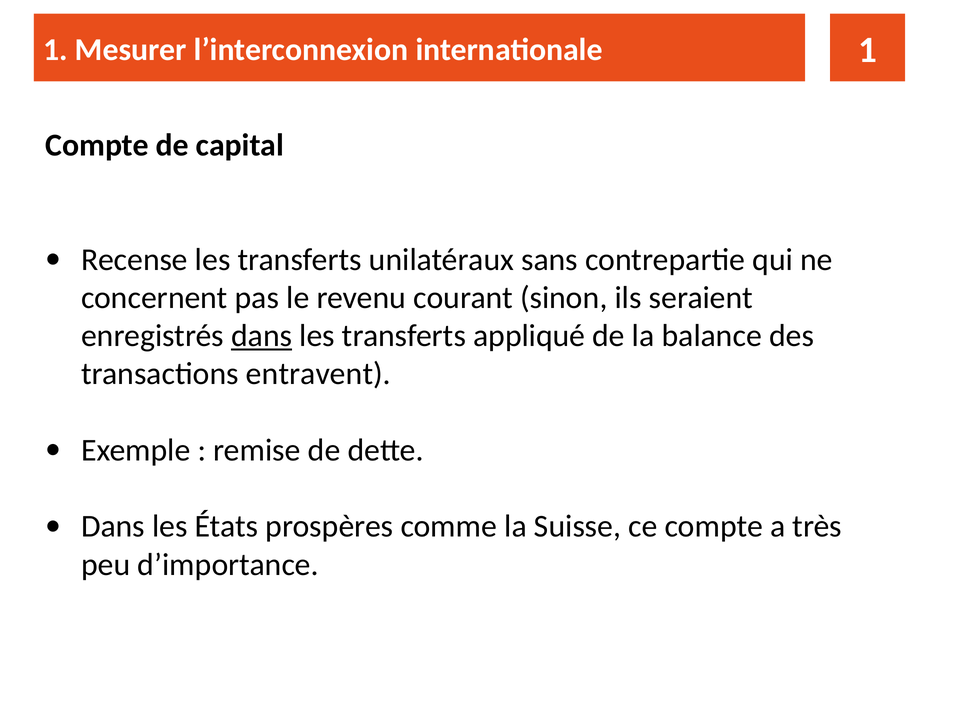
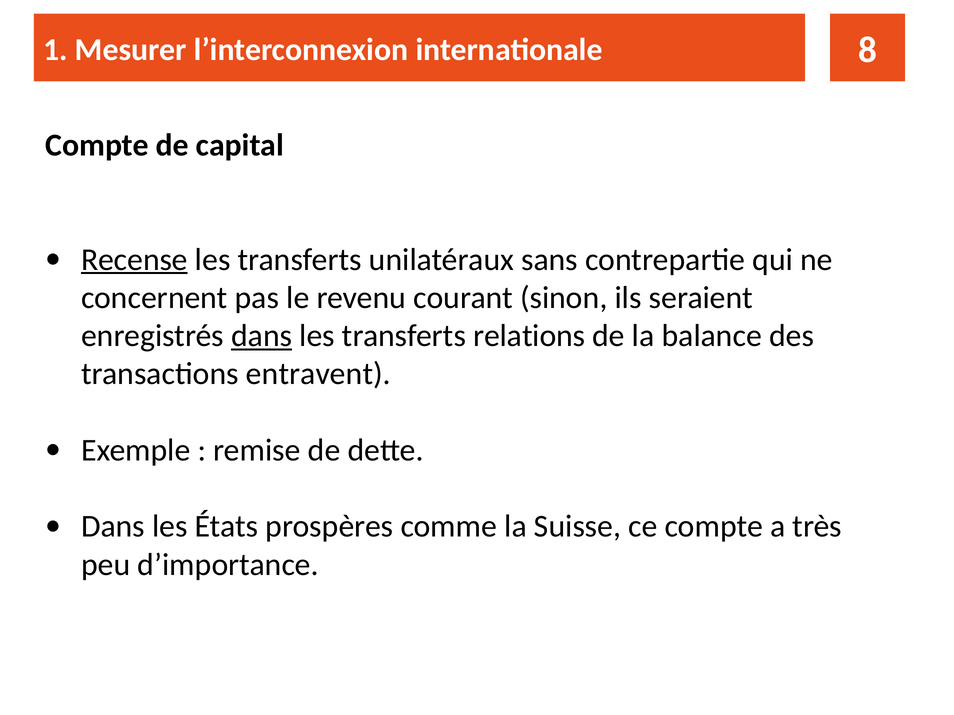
internationale 1: 1 -> 8
Recense underline: none -> present
appliqué: appliqué -> relations
